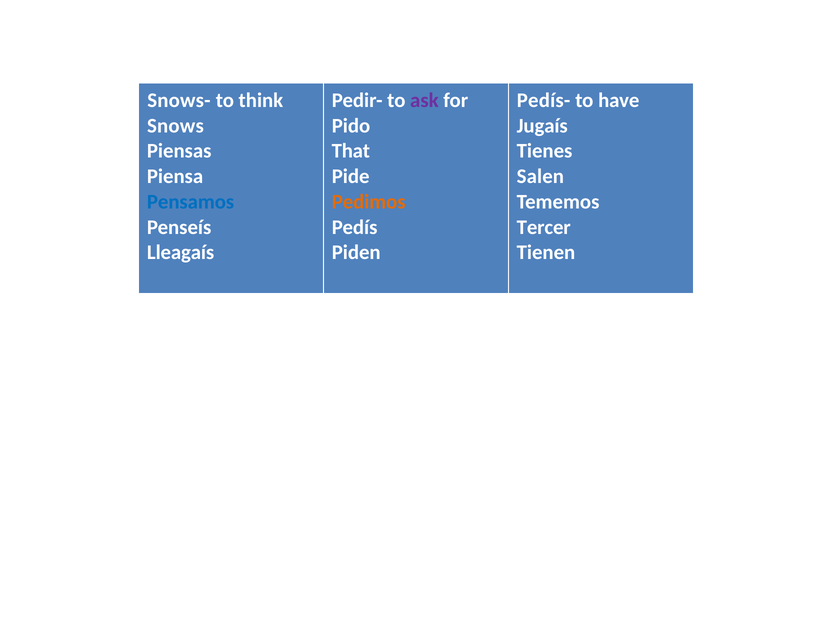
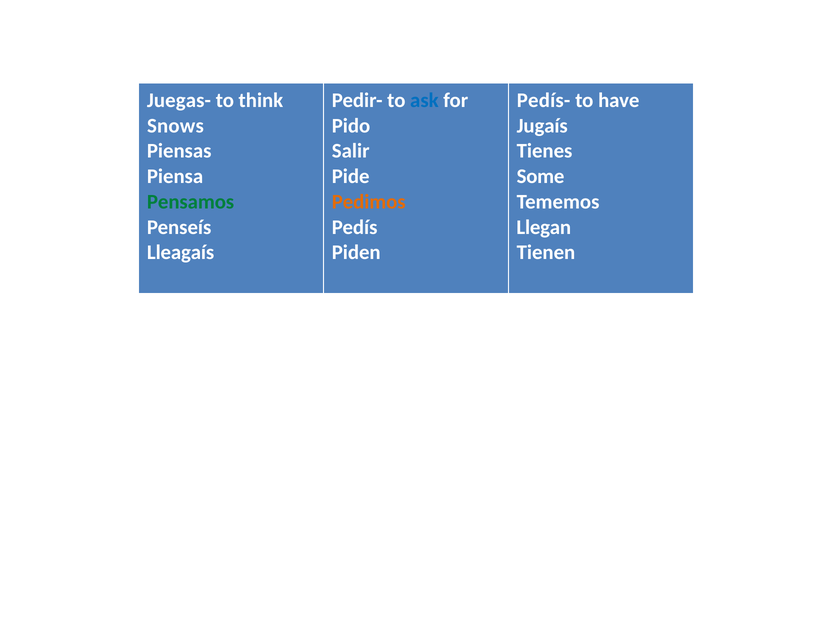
Snows-: Snows- -> Juegas-
ask colour: purple -> blue
That: That -> Salir
Salen: Salen -> Some
Pensamos colour: blue -> green
Tercer: Tercer -> Llegan
